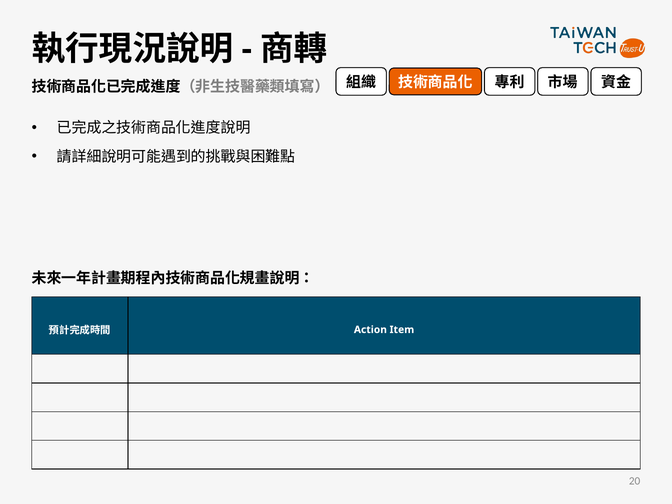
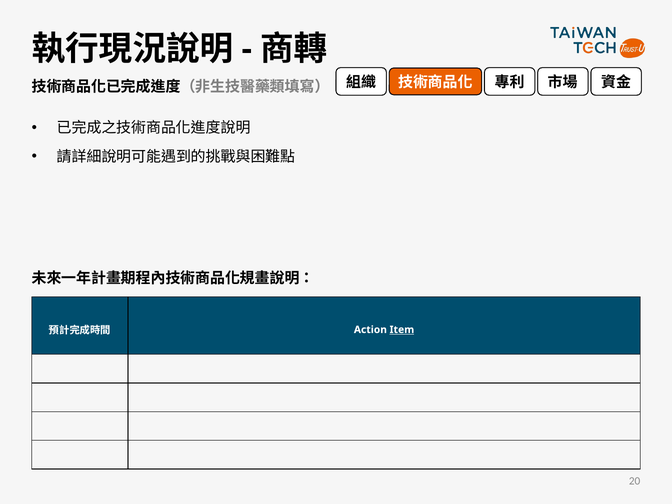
Item underline: none -> present
